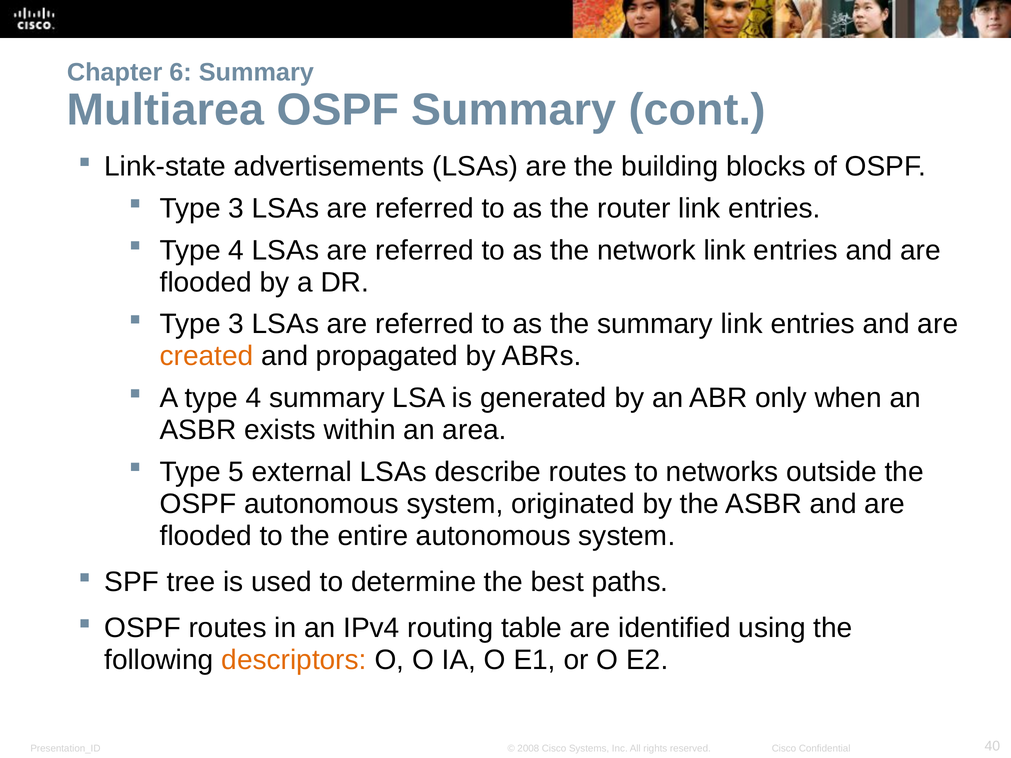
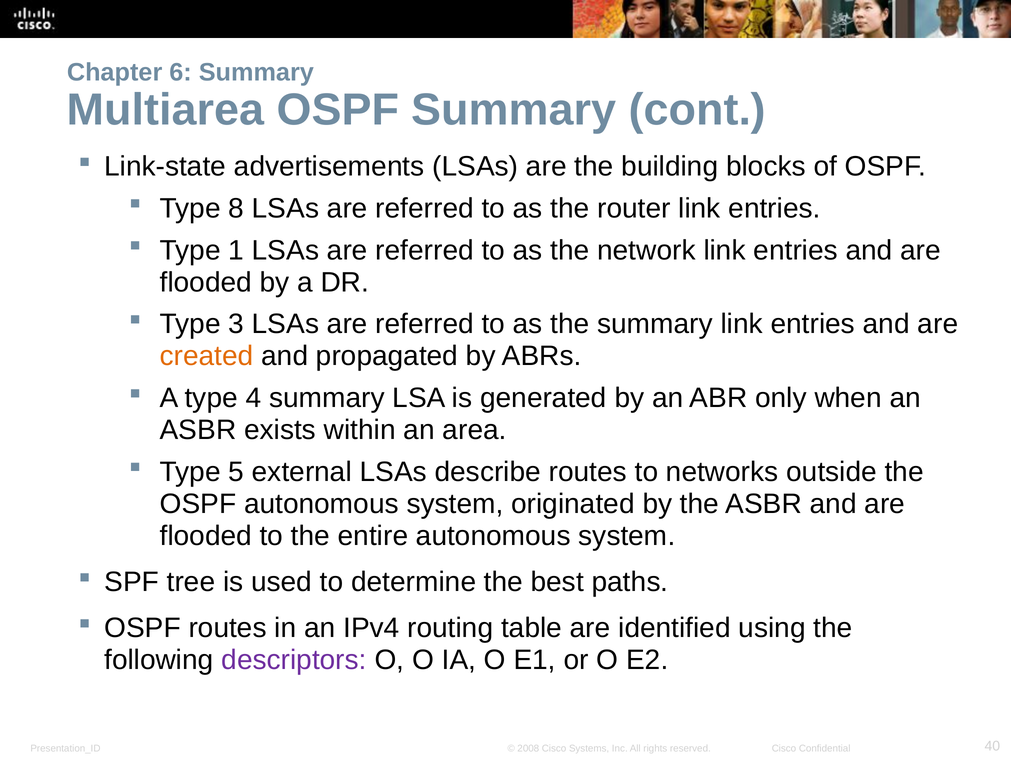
3 at (236, 208): 3 -> 8
4 at (236, 250): 4 -> 1
descriptors colour: orange -> purple
